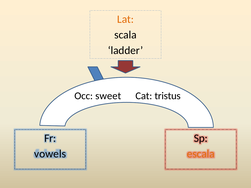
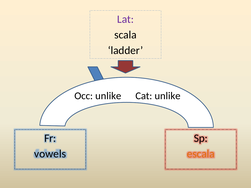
Lat colour: orange -> purple
Occ sweet: sweet -> unlike
Cat tristus: tristus -> unlike
